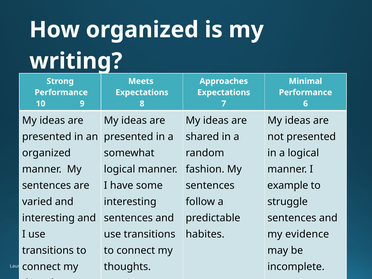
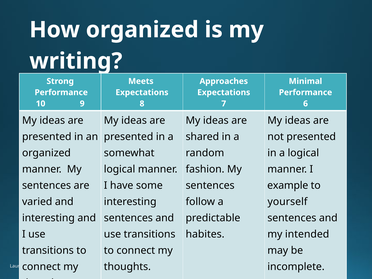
struggle: struggle -> yourself
evidence: evidence -> intended
